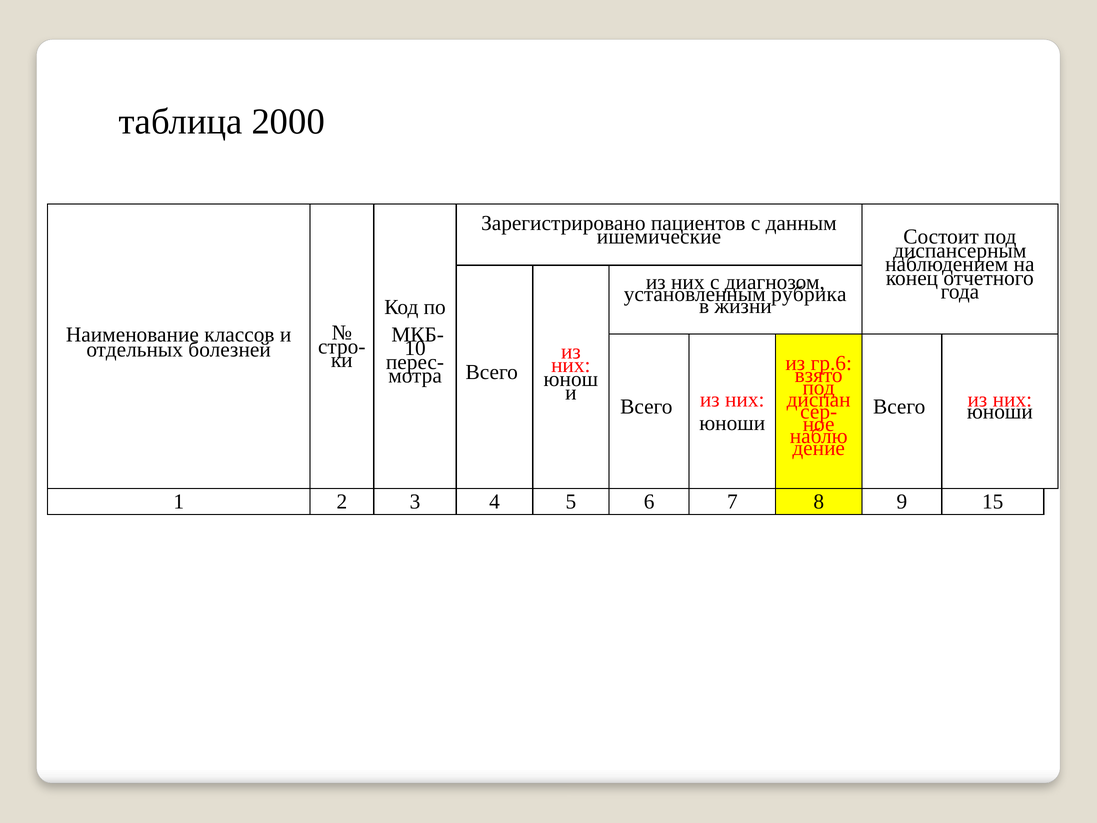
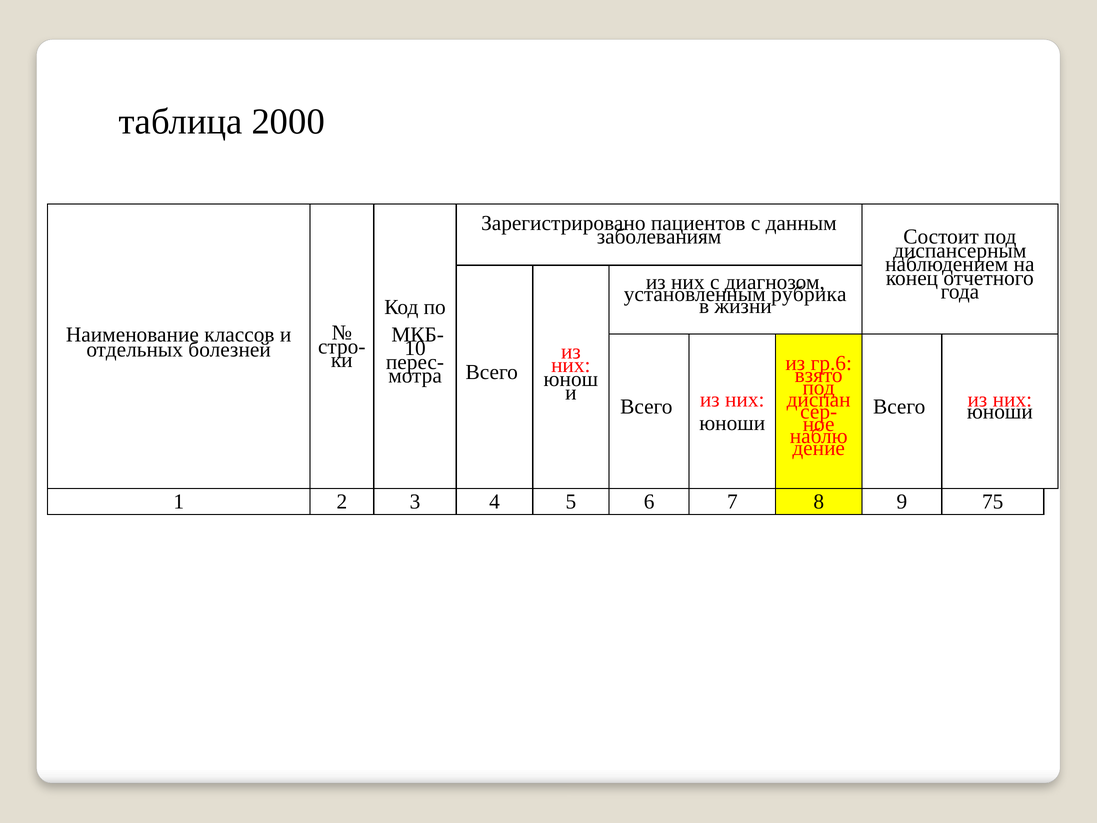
ишемические: ишемические -> заболеваниям
15: 15 -> 75
